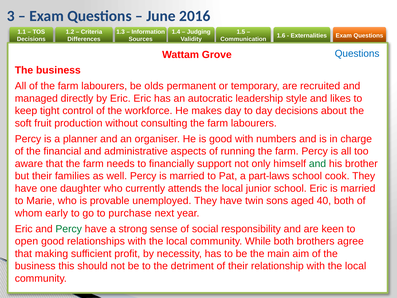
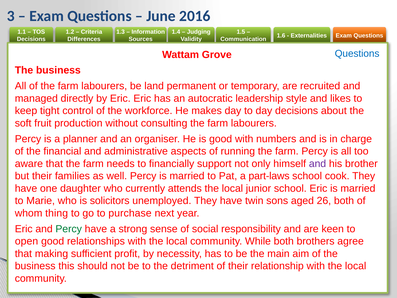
olds: olds -> land
and at (318, 164) colour: green -> purple
provable: provable -> solicitors
40: 40 -> 26
early: early -> thing
